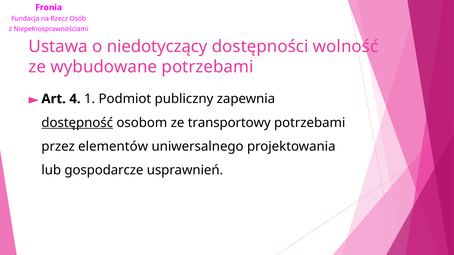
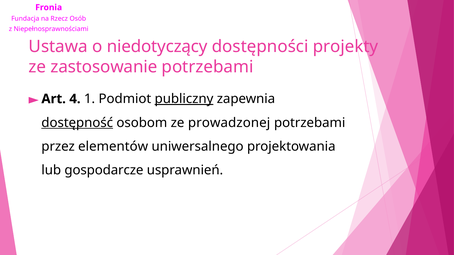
wolność: wolność -> projekty
wybudowane: wybudowane -> zastosowanie
publiczny underline: none -> present
transportowy: transportowy -> prowadzonej
